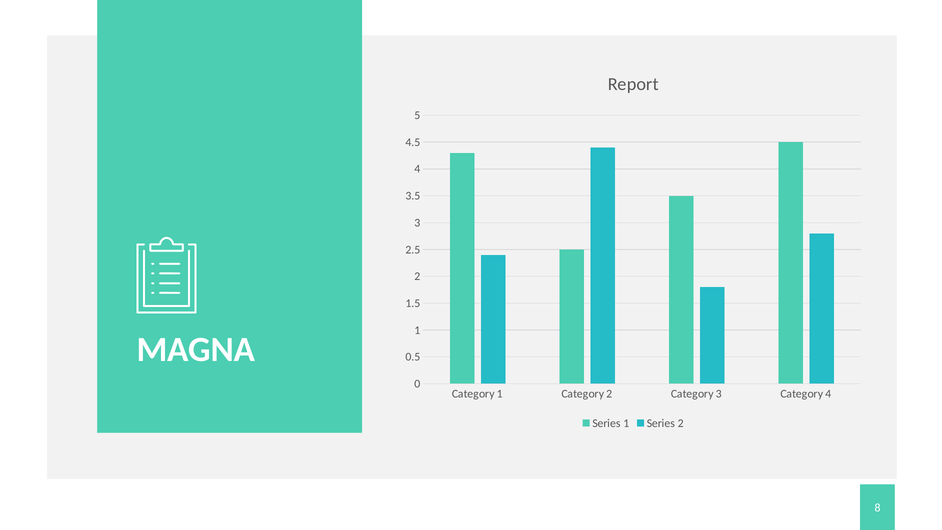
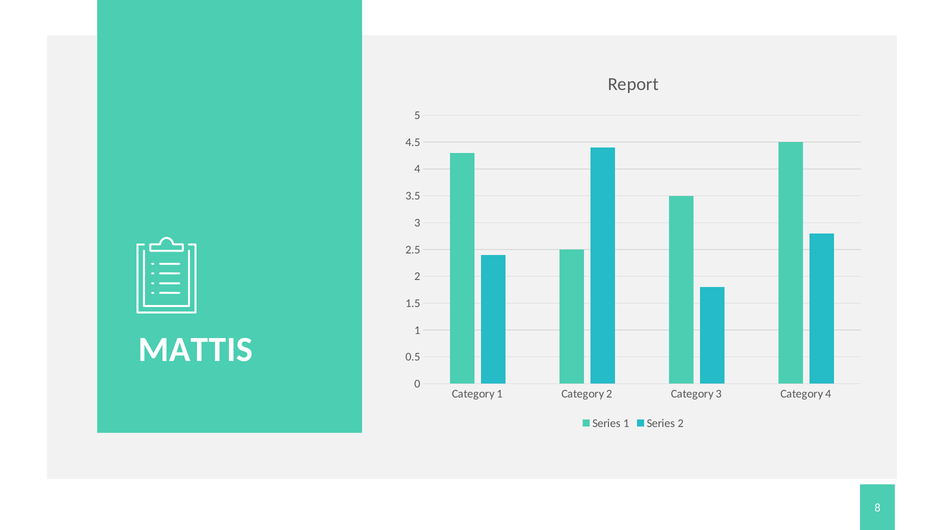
MAGNA: MAGNA -> MATTIS
